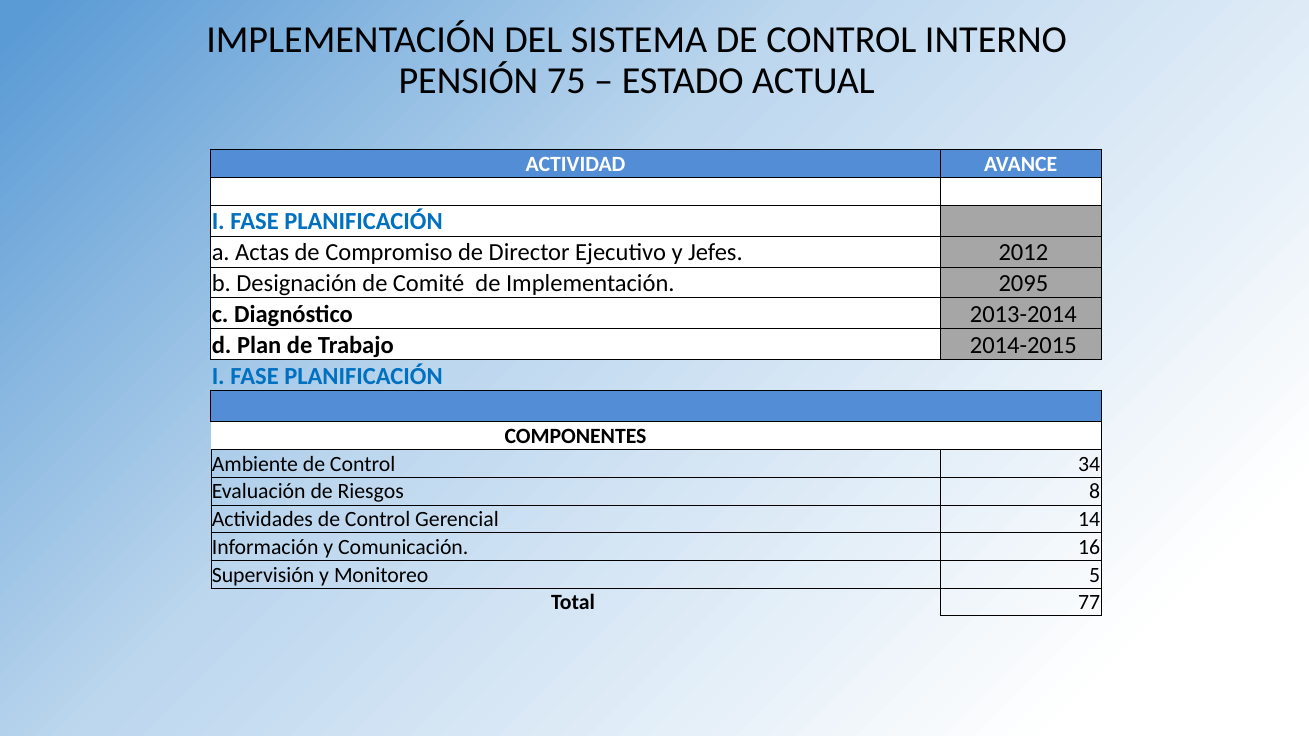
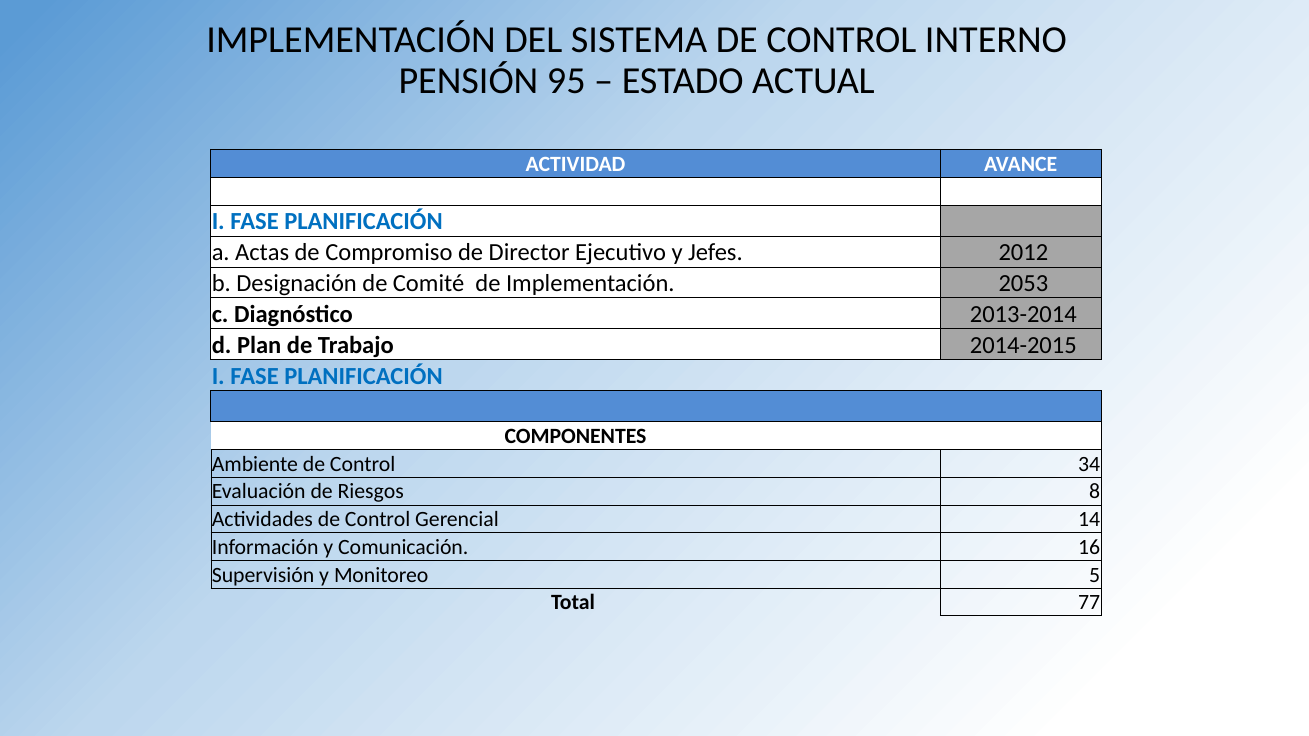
75: 75 -> 95
2095: 2095 -> 2053
